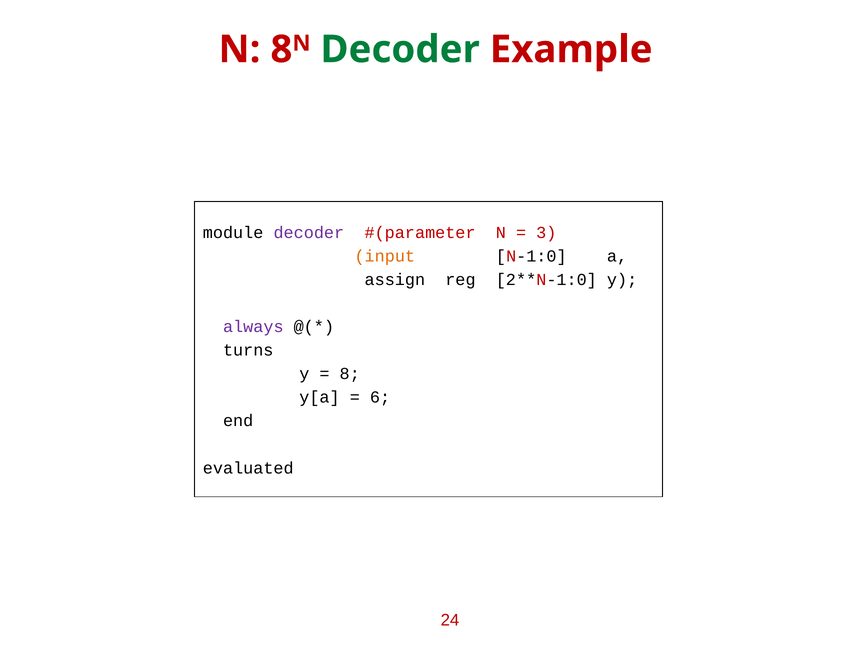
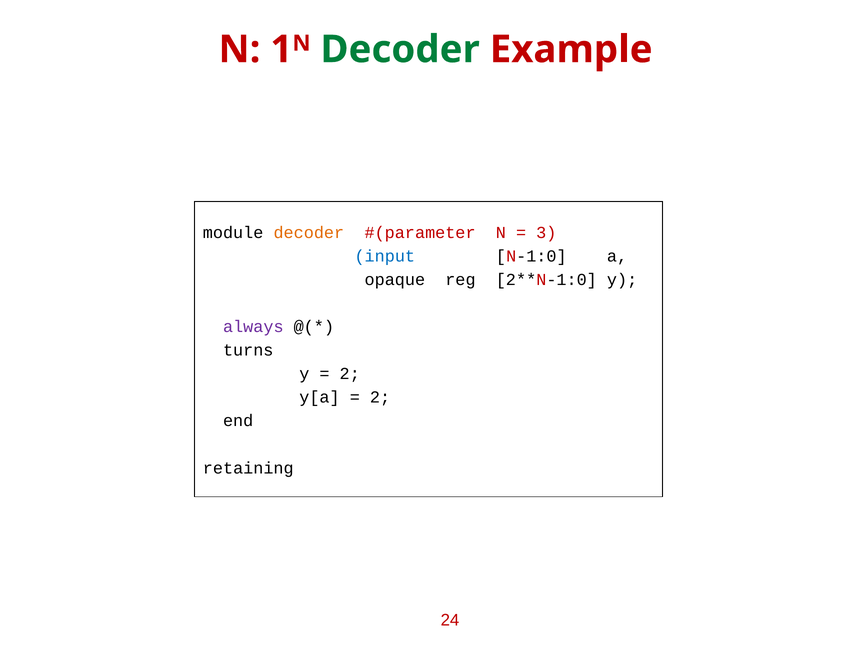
N 8: 8 -> 1
decoder at (309, 233) colour: purple -> orange
input colour: orange -> blue
assign: assign -> opaque
8 at (350, 374): 8 -> 2
6 at (380, 397): 6 -> 2
evaluated: evaluated -> retaining
